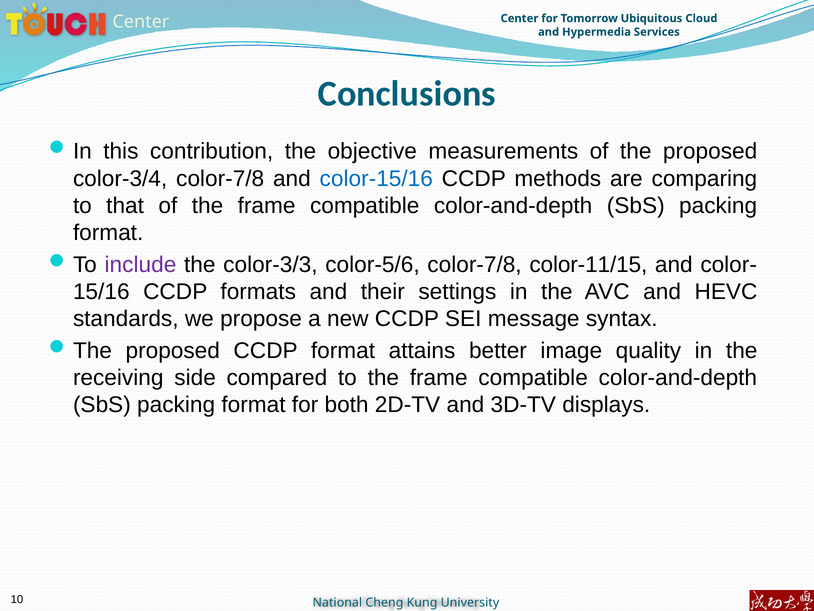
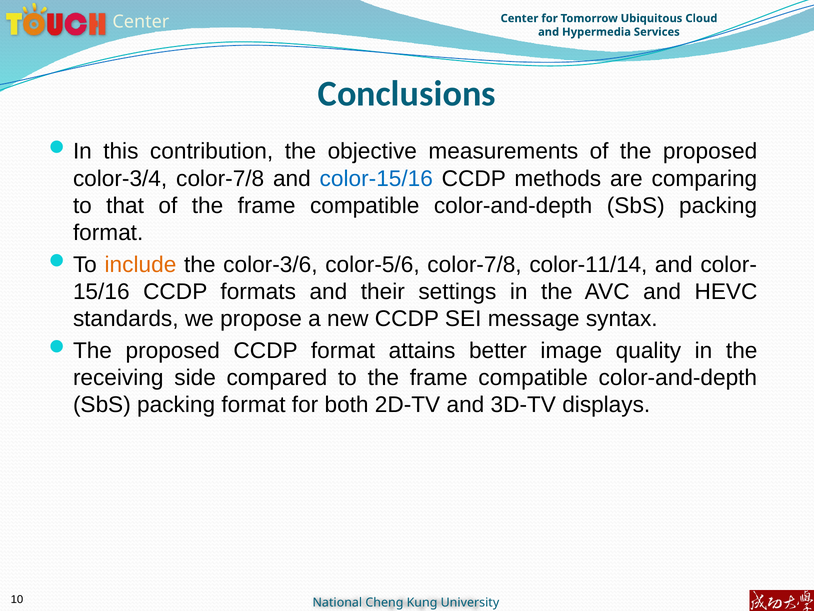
include colour: purple -> orange
color-3/3: color-3/3 -> color-3/6
color-11/15: color-11/15 -> color-11/14
